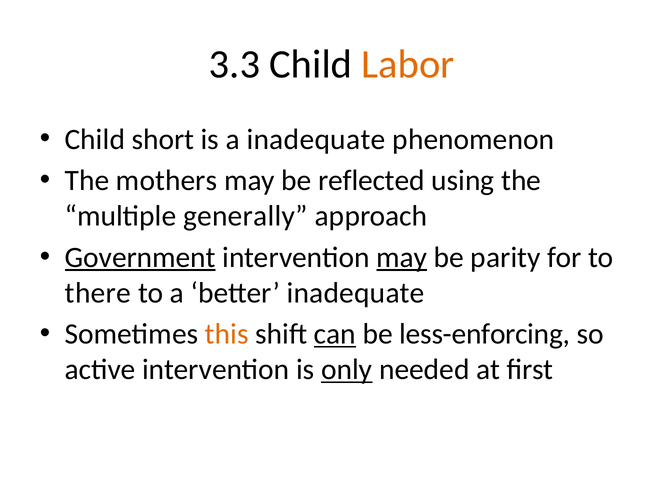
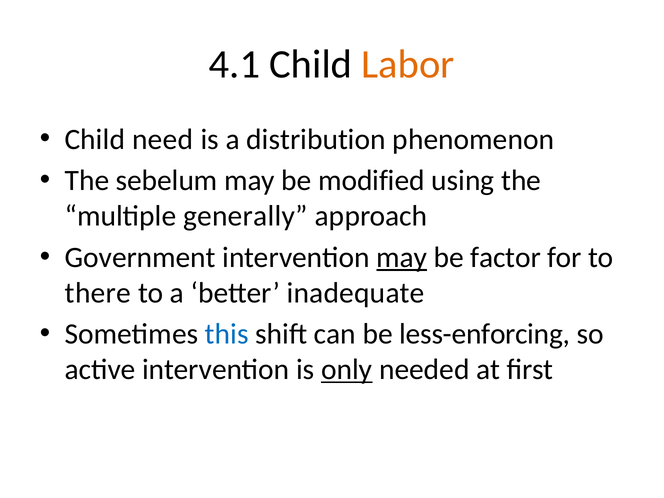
3.3: 3.3 -> 4.1
short: short -> need
a inadequate: inadequate -> distribution
mothers: mothers -> sebelum
reflected: reflected -> modified
Government underline: present -> none
parity: parity -> factor
this colour: orange -> blue
can underline: present -> none
